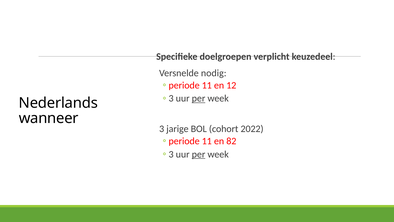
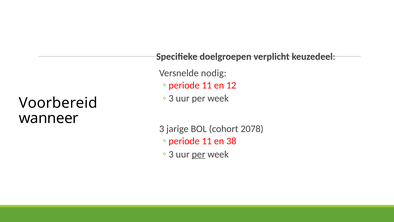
per at (199, 98) underline: present -> none
Nederlands: Nederlands -> Voorbereid
2022: 2022 -> 2078
82: 82 -> 38
